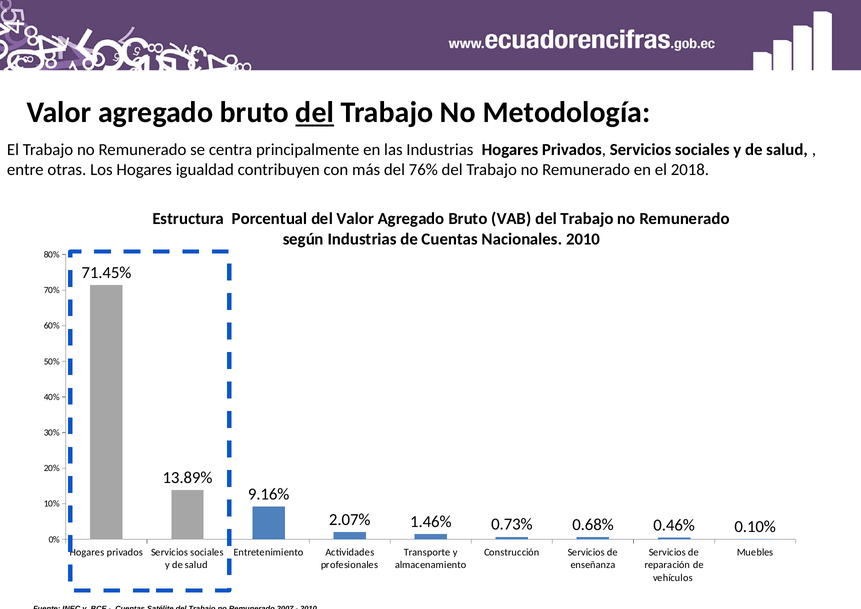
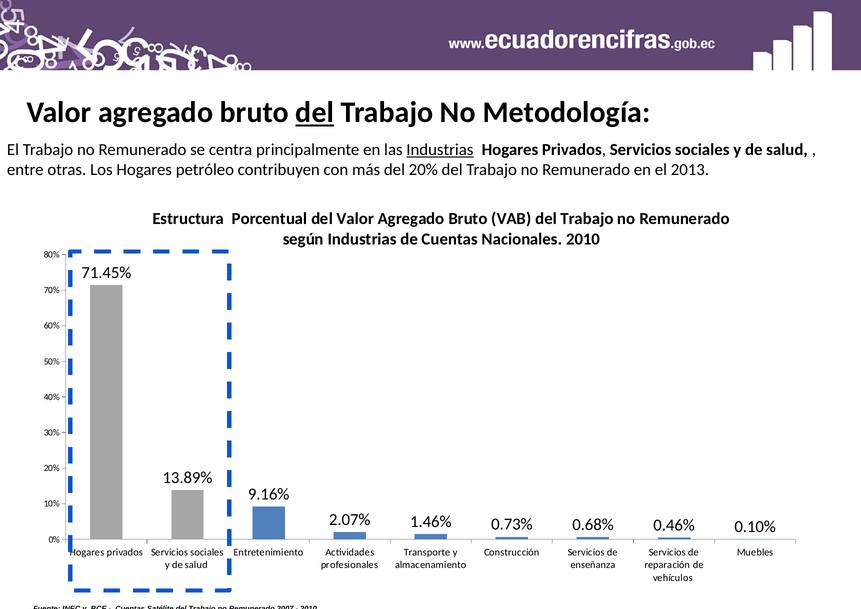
Industrias at (440, 150) underline: none -> present
igualdad: igualdad -> petróleo
del 76%: 76% -> 20%
2018: 2018 -> 2013
